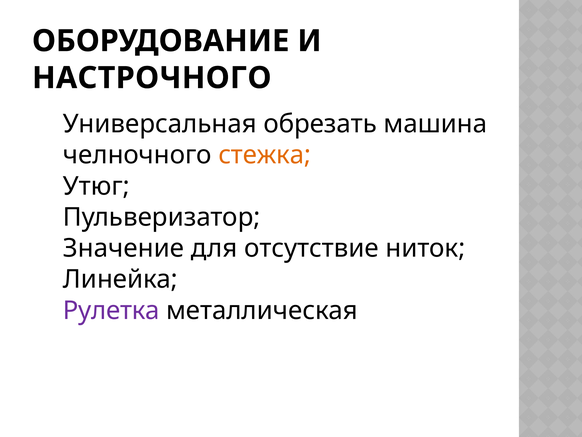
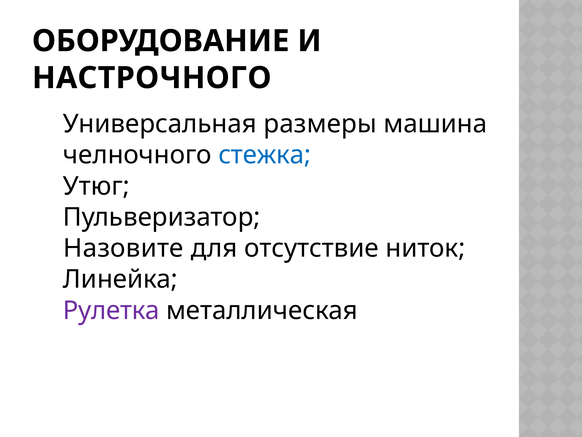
обрезать: обрезать -> размеры
стежка colour: orange -> blue
Значение: Значение -> Назовите
